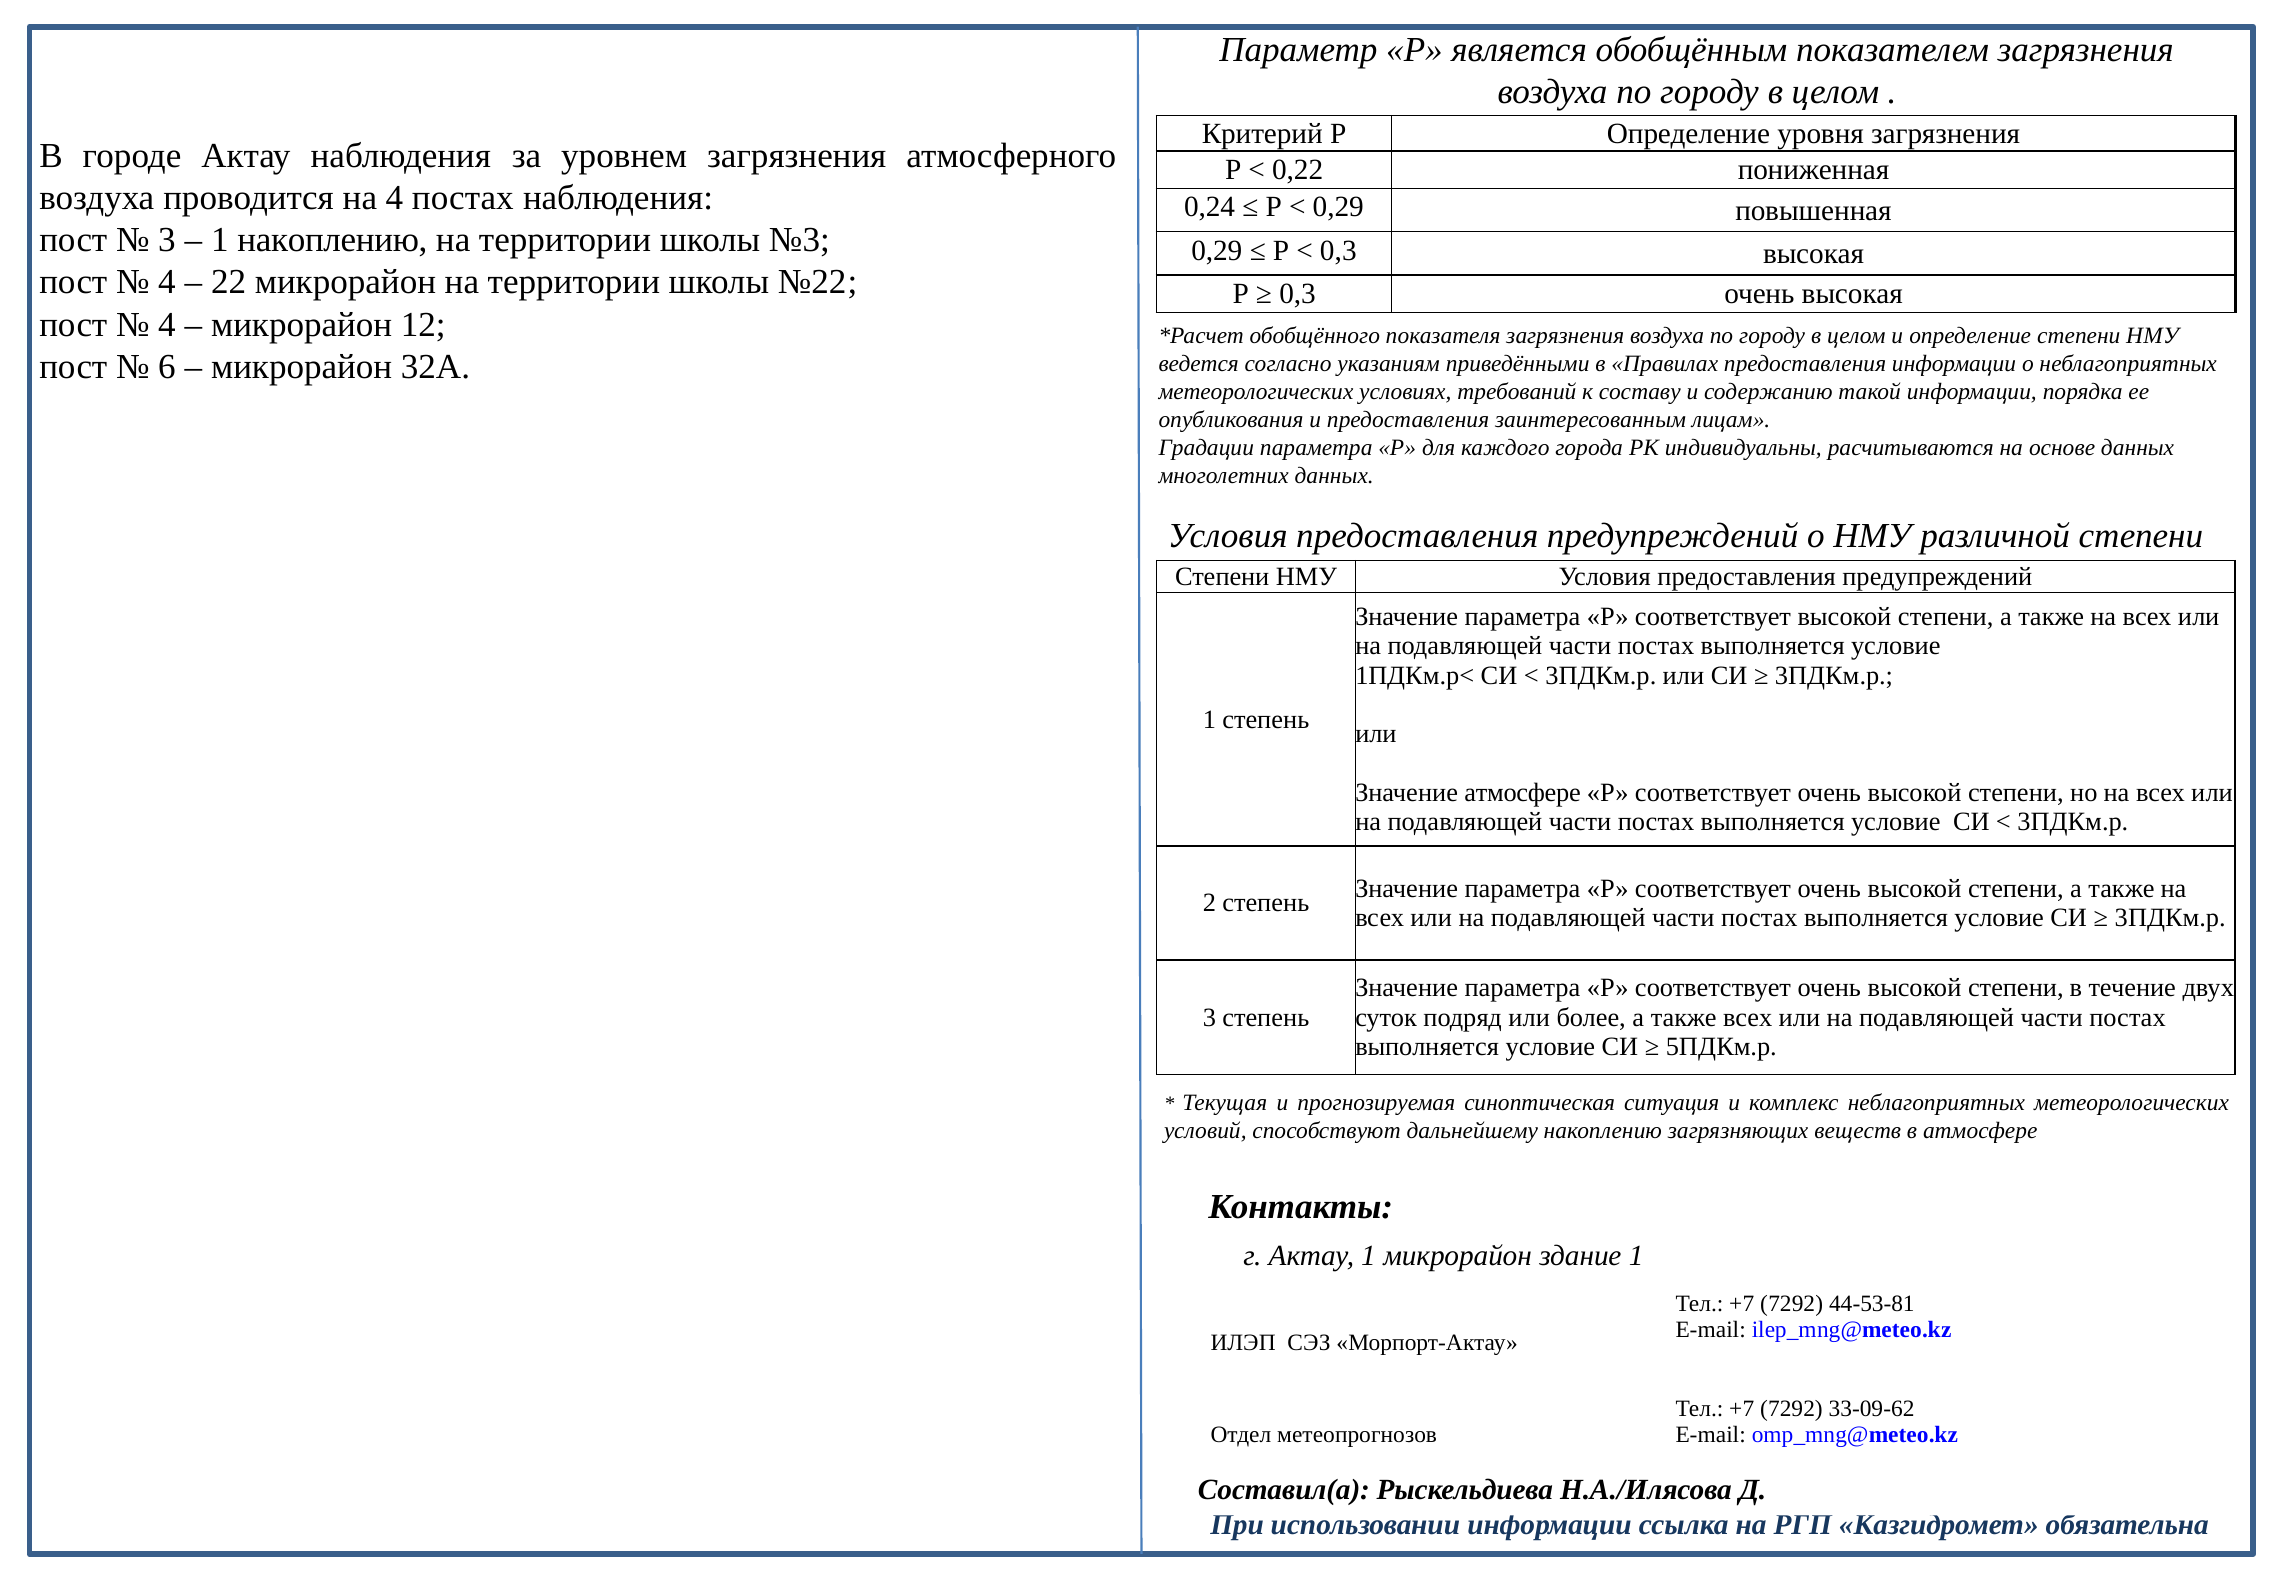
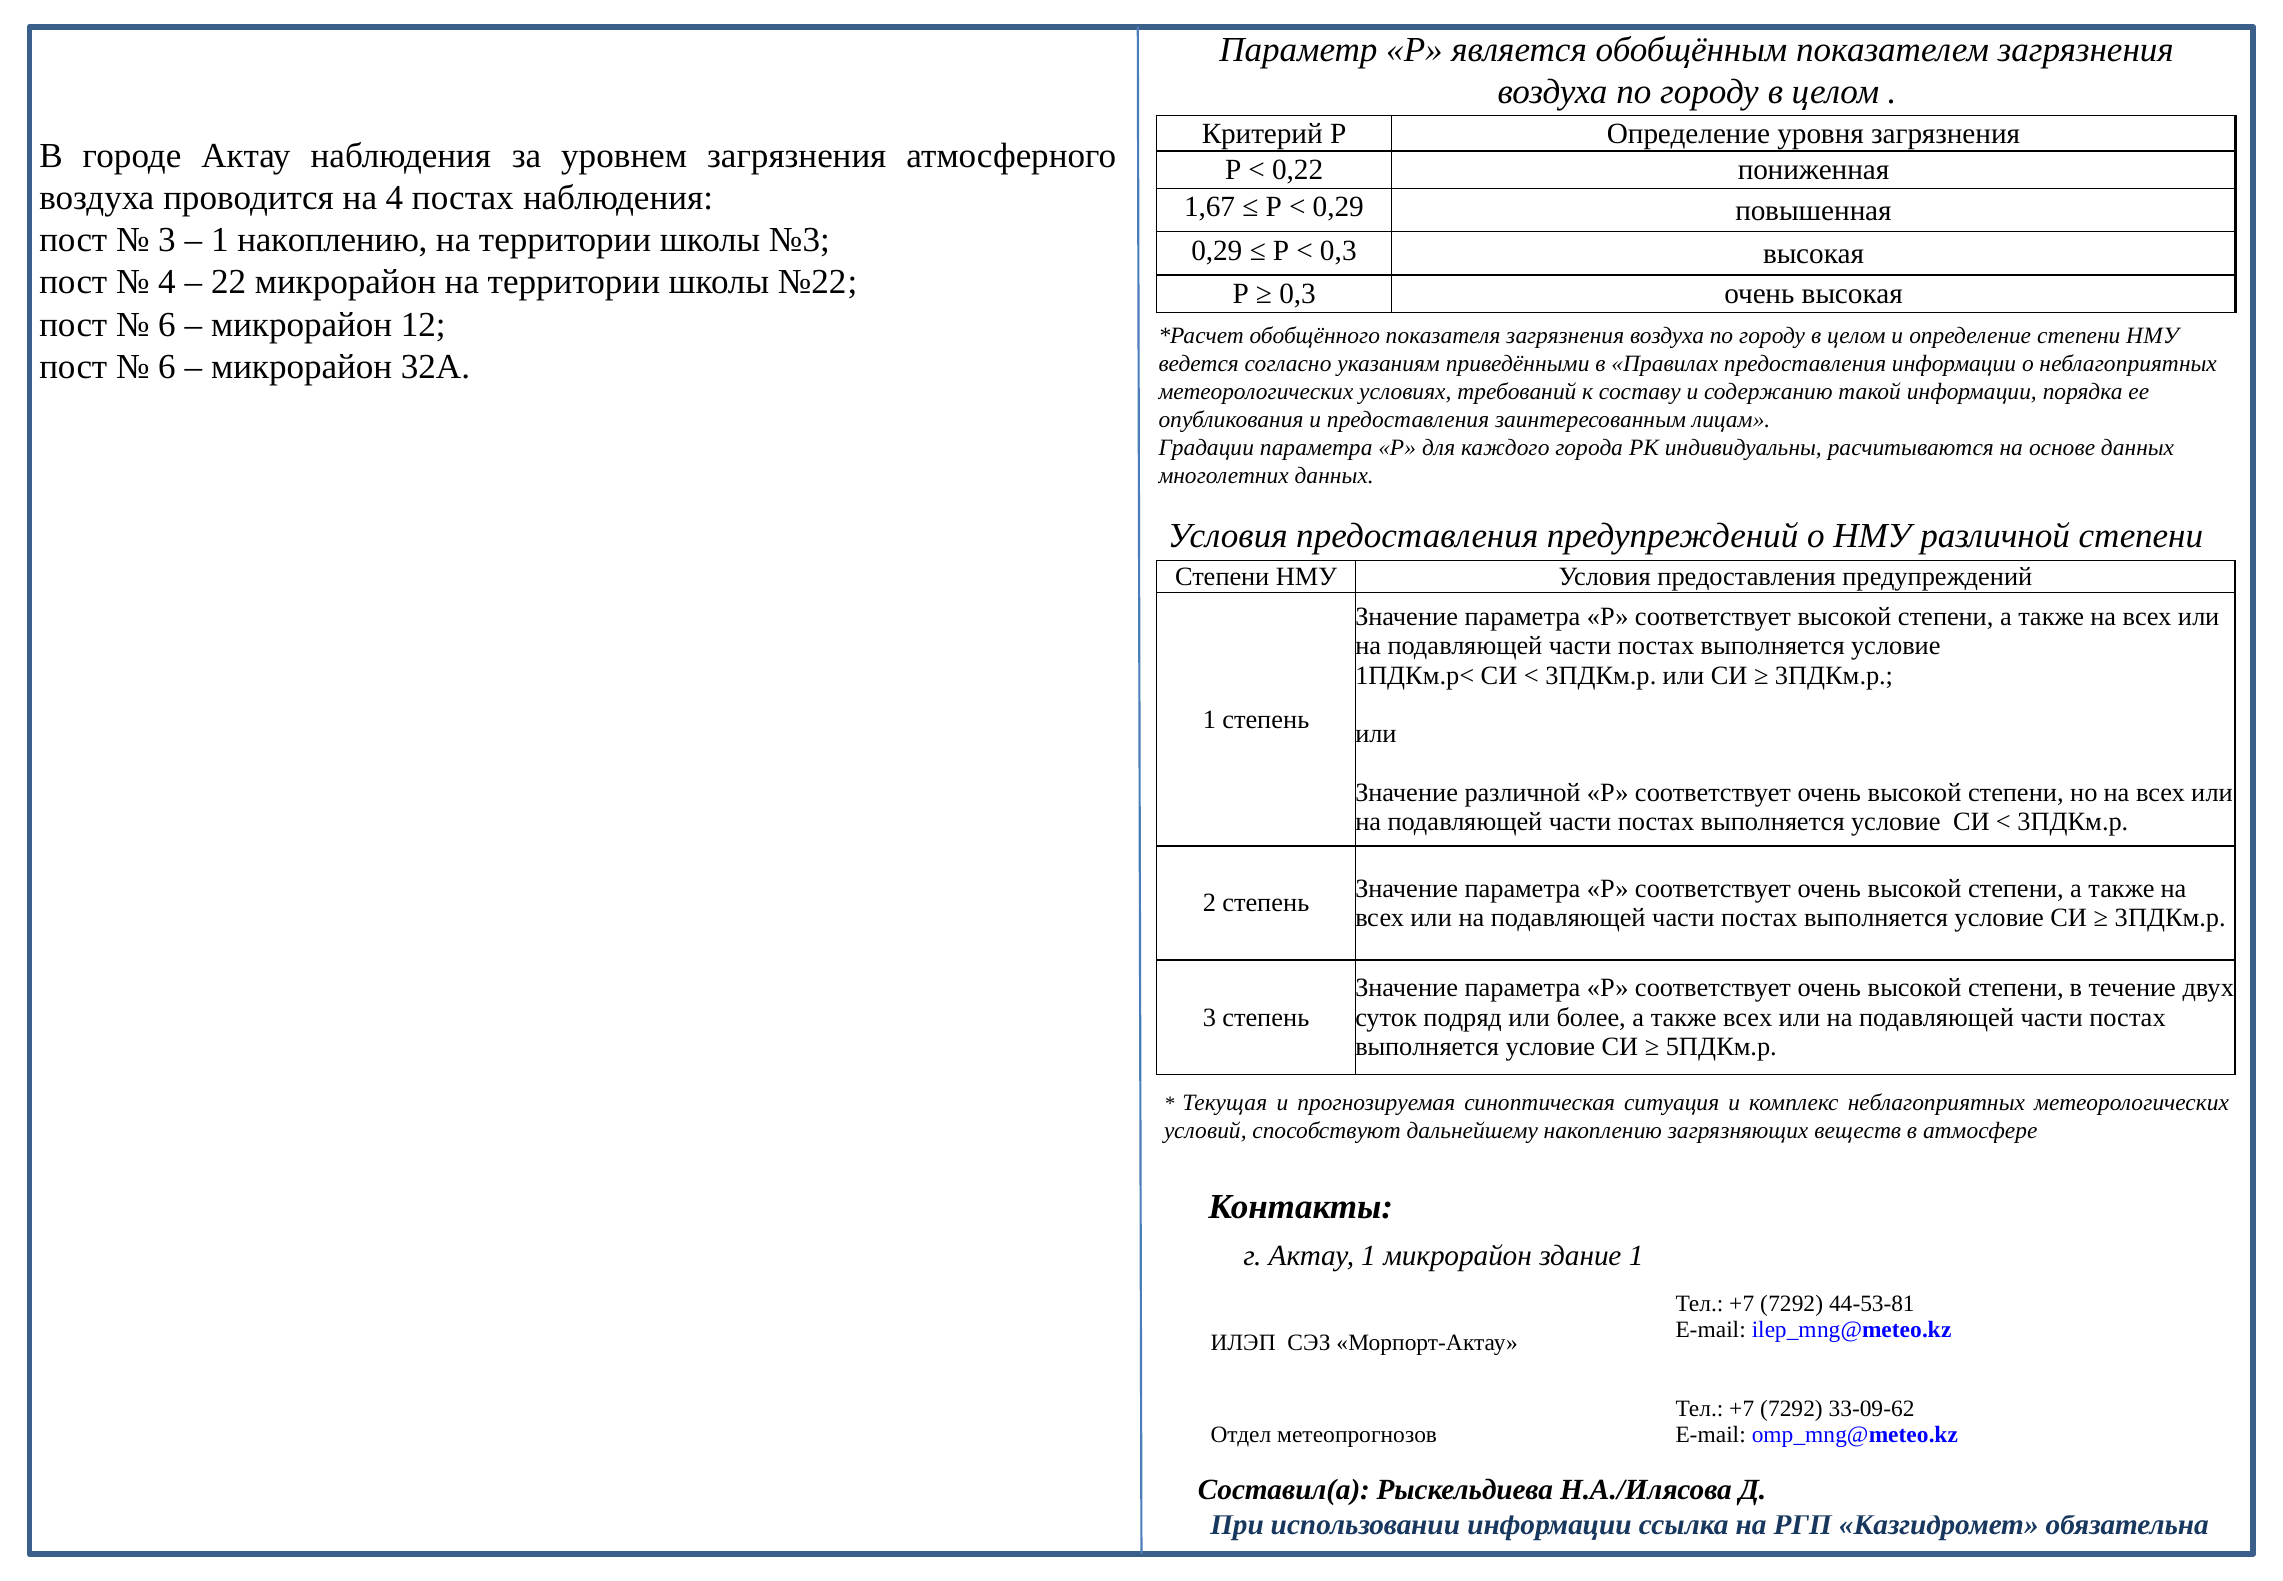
0,24: 0,24 -> 1,67
4 at (167, 324): 4 -> 6
Значение атмосфере: атмосфере -> различной
